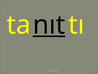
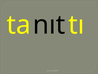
nıt underline: present -> none
